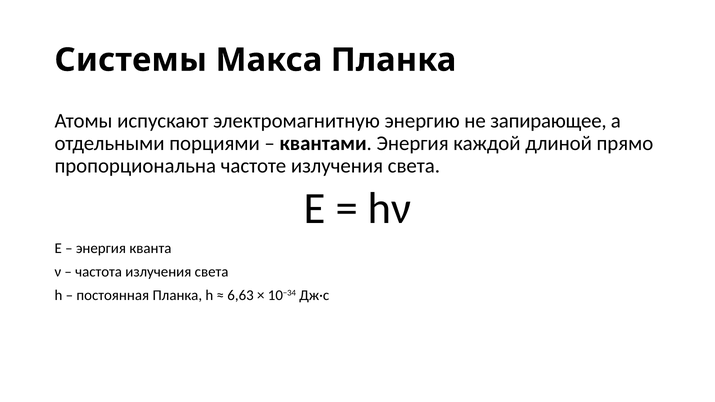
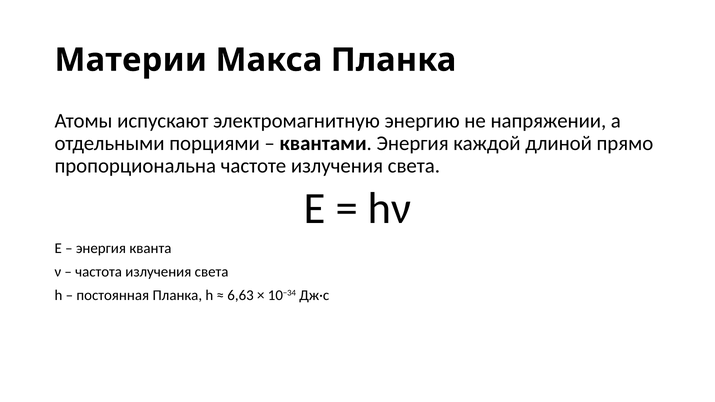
Системы: Системы -> Материи
запирающее: запирающее -> напряжении
